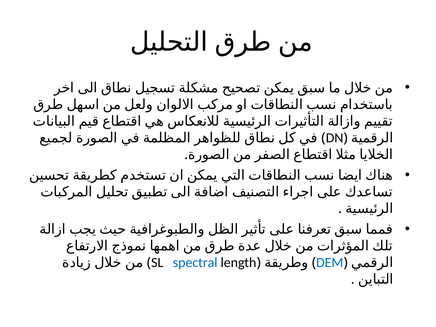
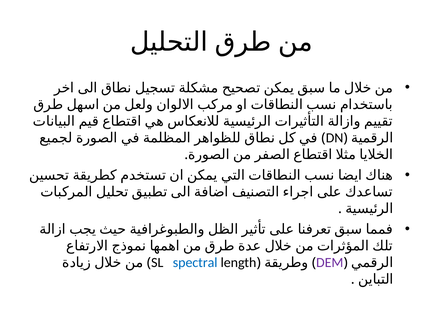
DEM colour: blue -> purple
